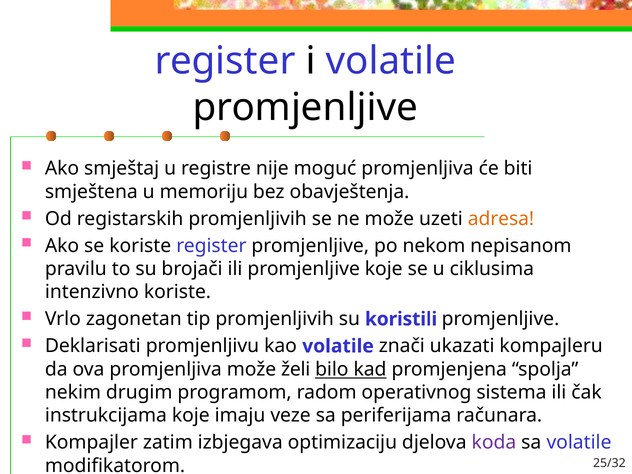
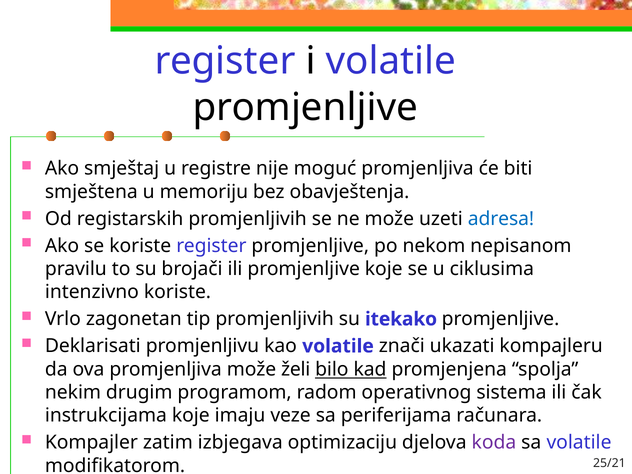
adresa colour: orange -> blue
koristili: koristili -> itekako
25/32: 25/32 -> 25/21
